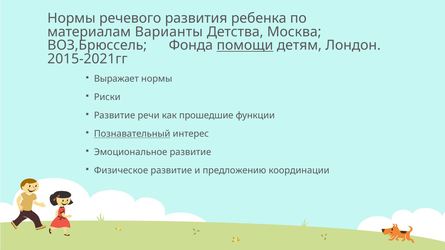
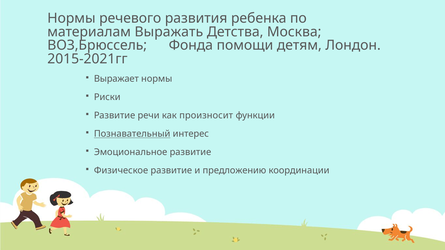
Варианты: Варианты -> Выражать
помощи underline: present -> none
прошедшие: прошедшие -> произносит
